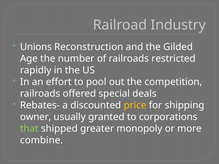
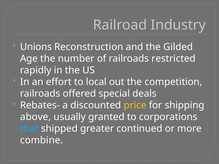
pool: pool -> local
owner: owner -> above
that colour: light green -> light blue
monopoly: monopoly -> continued
